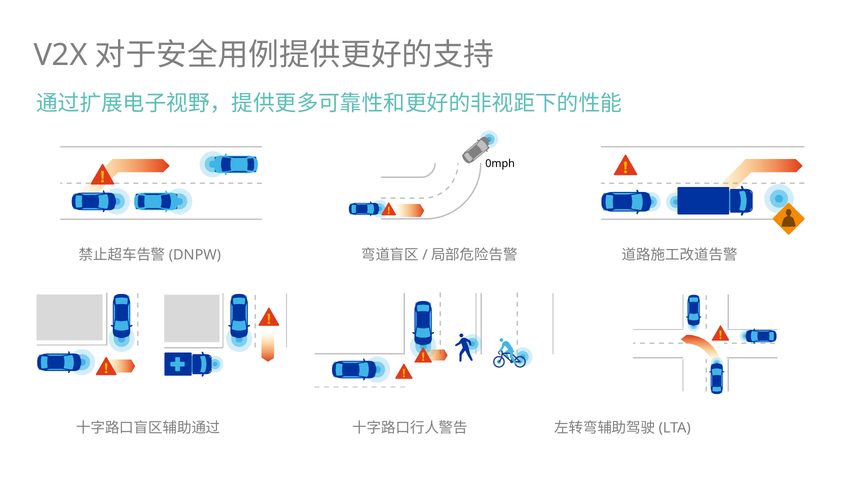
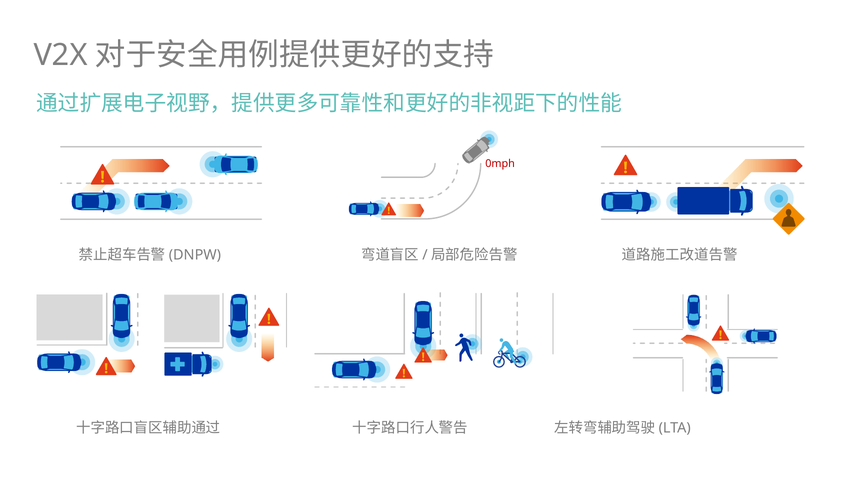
0mph colour: black -> red
